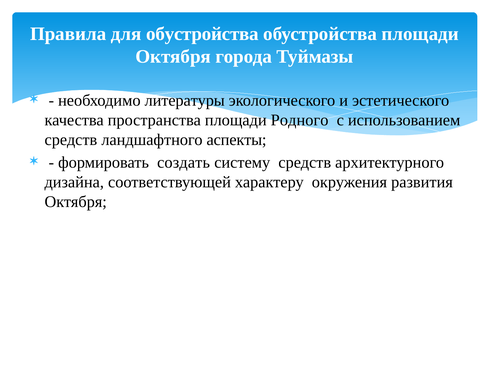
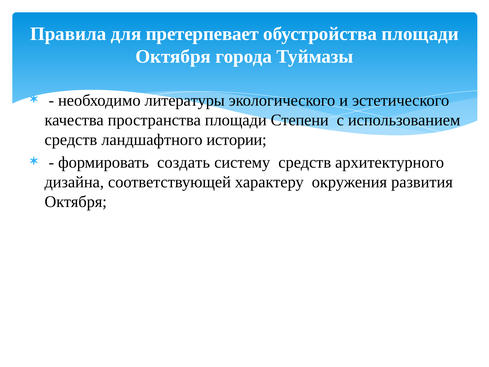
для обустройства: обустройства -> претерпевает
Родного: Родного -> Степени
аспекты: аспекты -> истории
